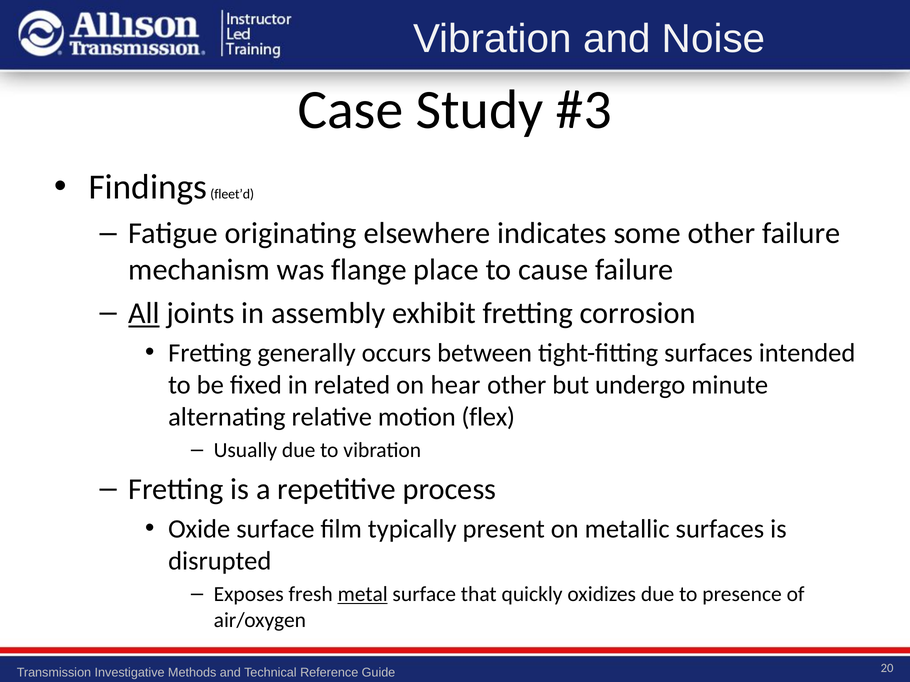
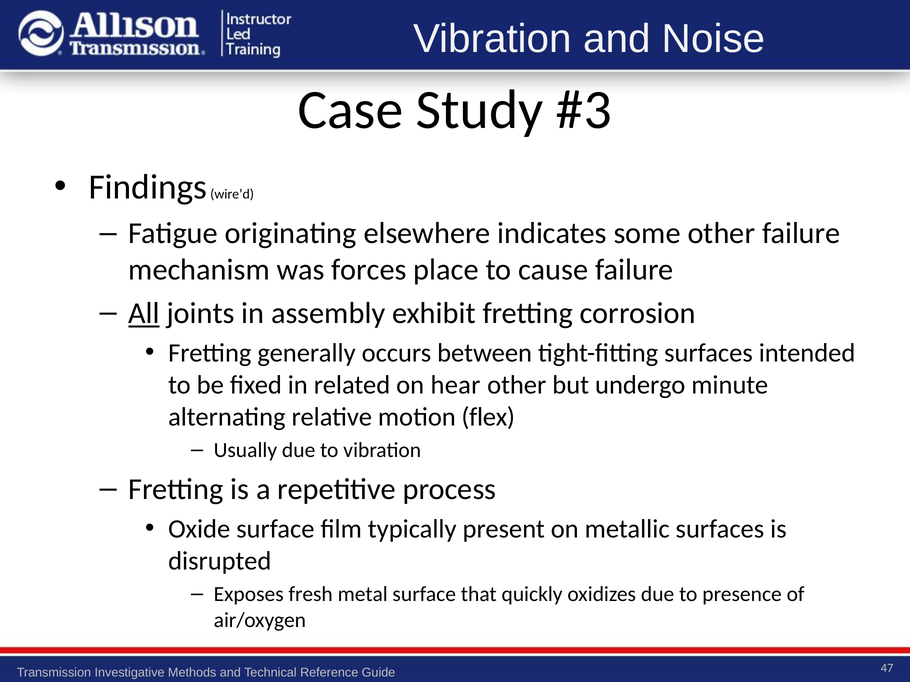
fleet’d: fleet’d -> wire’d
flange: flange -> forces
metal underline: present -> none
20: 20 -> 47
